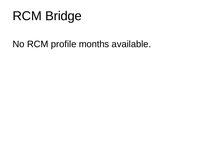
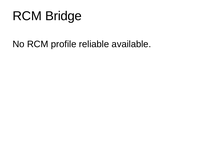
months: months -> reliable
